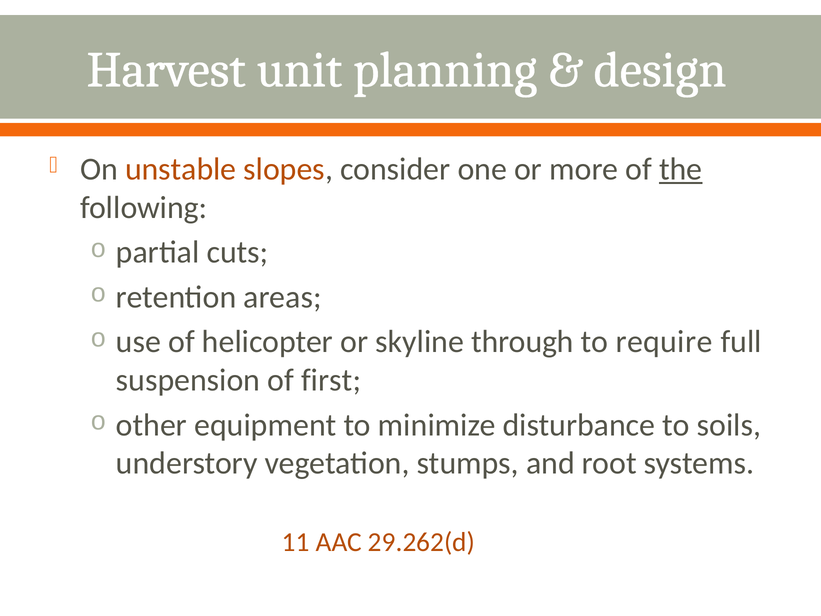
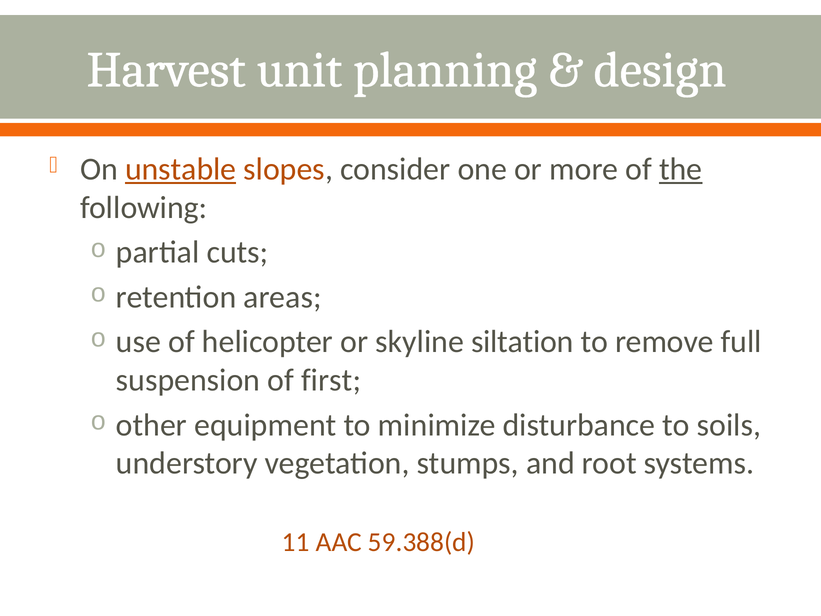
unstable underline: none -> present
through: through -> siltation
require: require -> remove
29.262(d: 29.262(d -> 59.388(d
